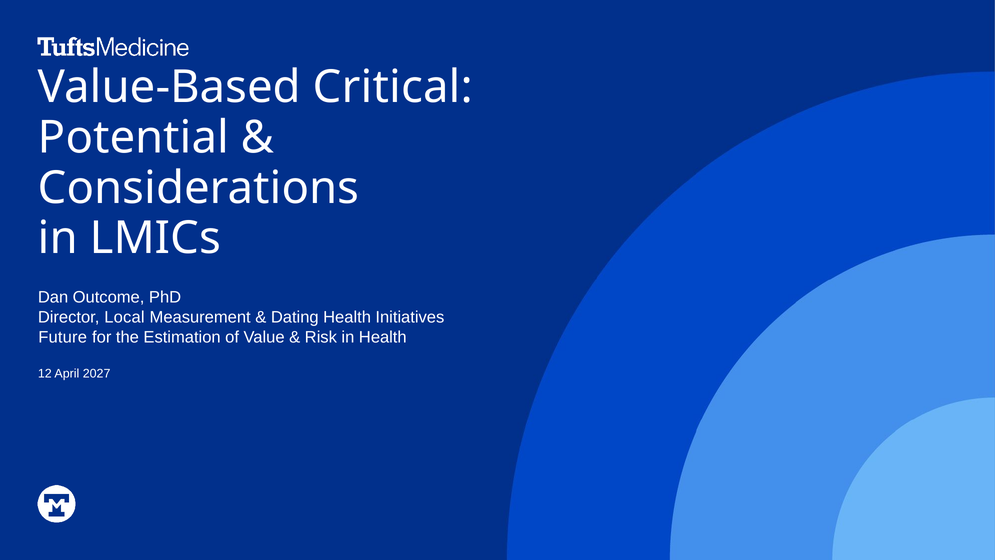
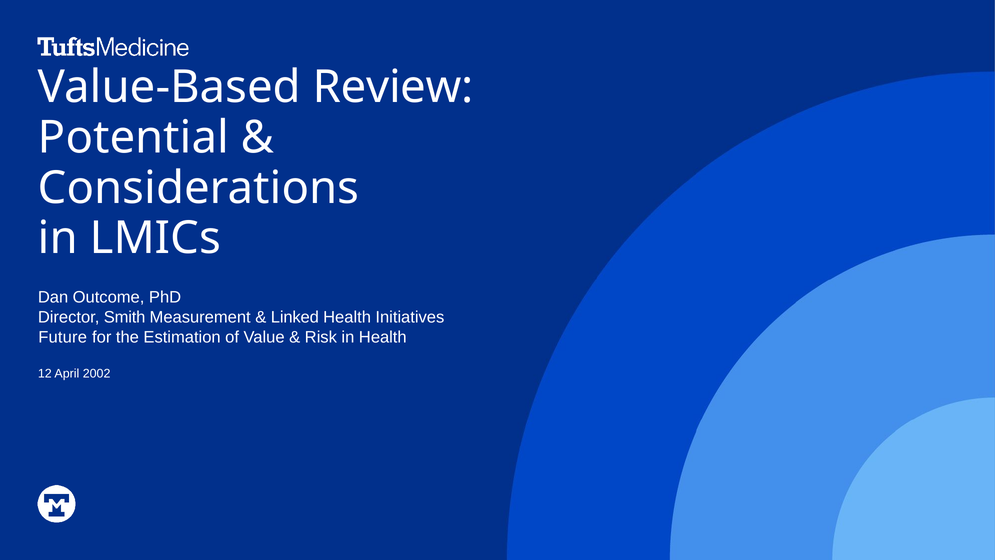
Critical: Critical -> Review
Local: Local -> Smith
Dating: Dating -> Linked
2027: 2027 -> 2002
